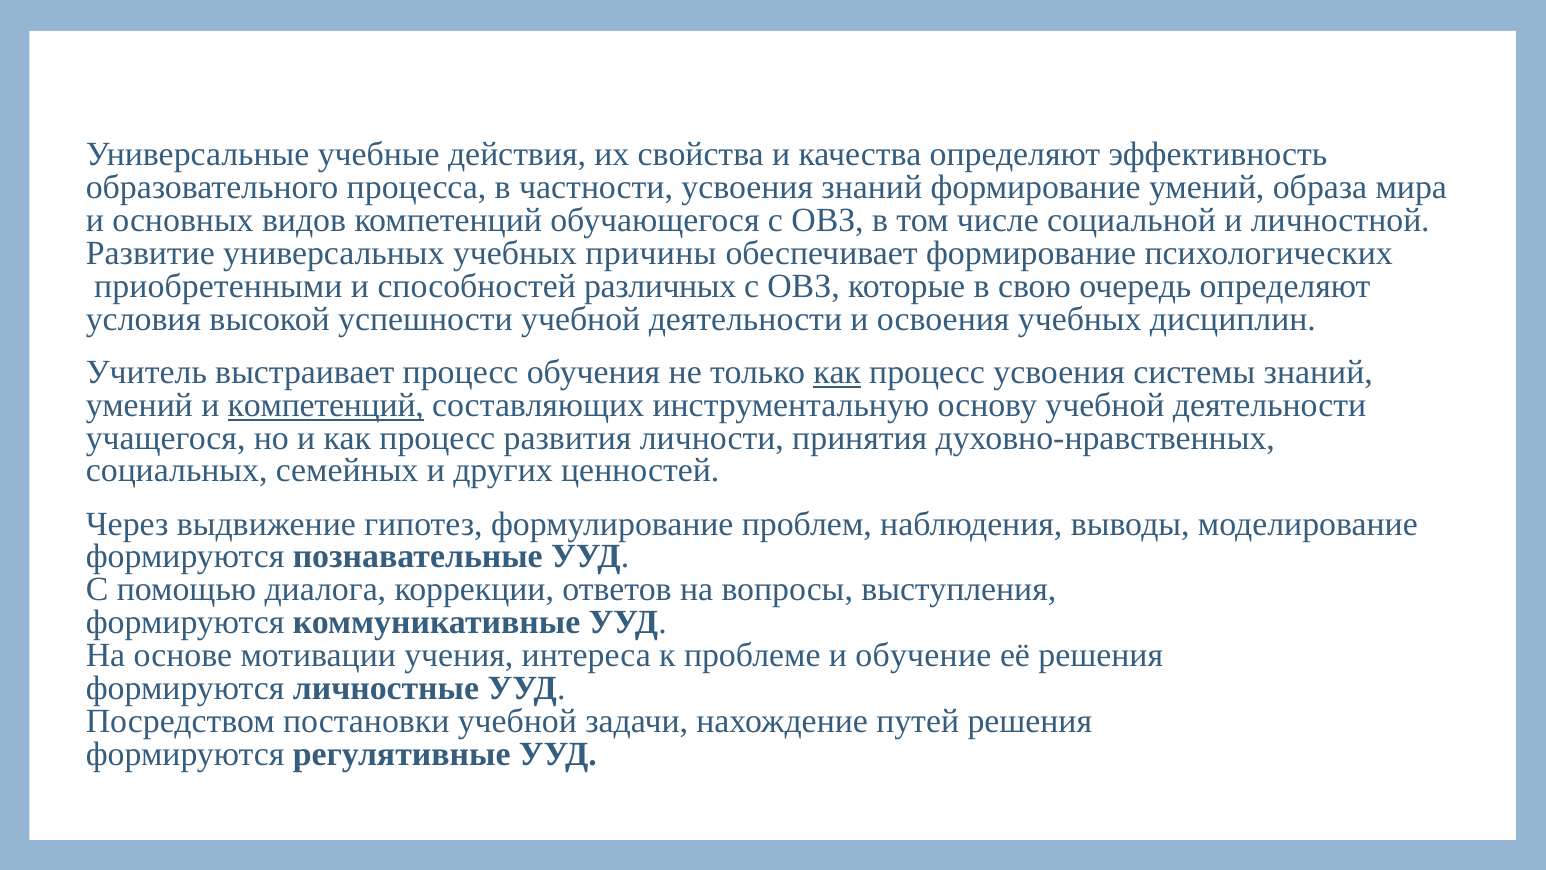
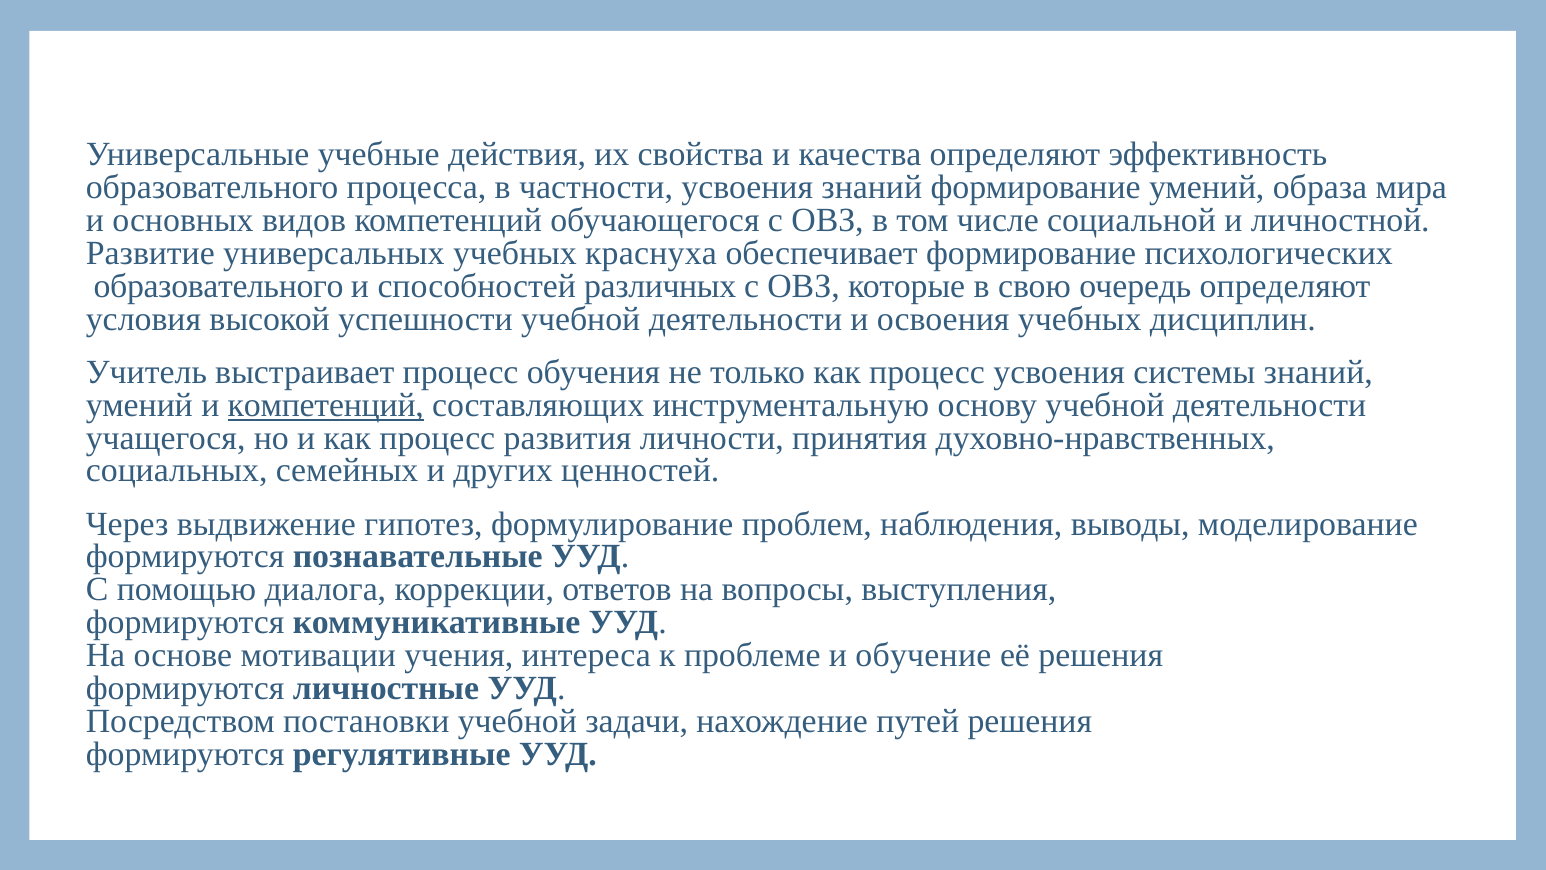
причины: причины -> краснуха
приобретенными at (218, 286): приобретенными -> образовательного
как at (837, 372) underline: present -> none
